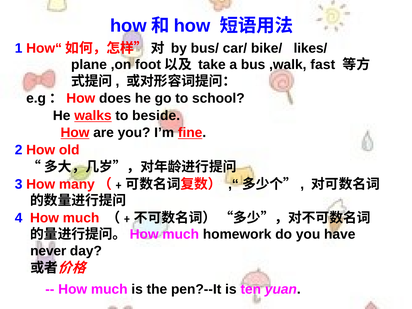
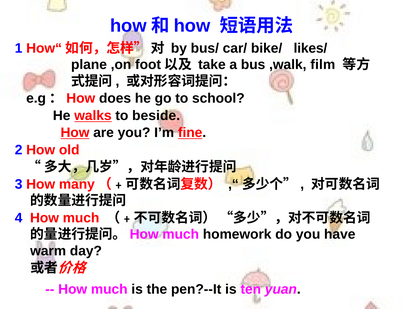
fast: fast -> film
never: never -> warm
